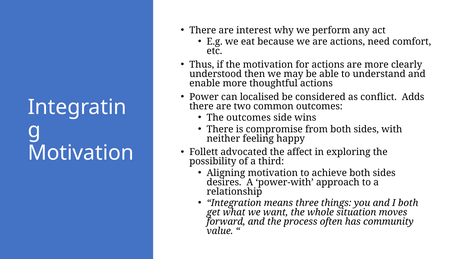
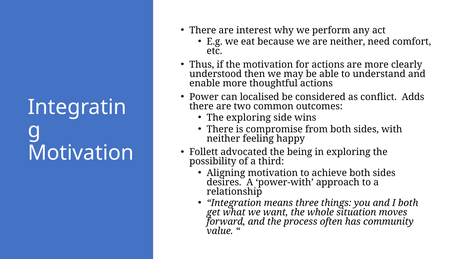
are actions: actions -> neither
The outcomes: outcomes -> exploring
affect: affect -> being
